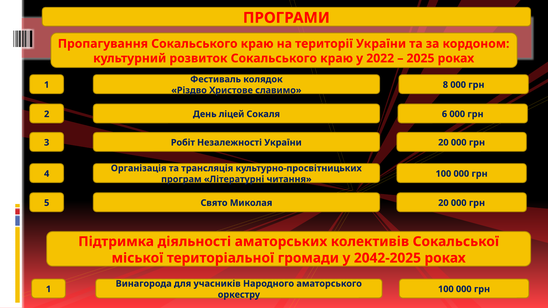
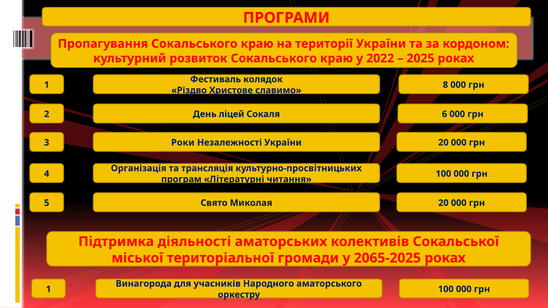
Робіт: Робіт -> Роки
2042-2025: 2042-2025 -> 2065-2025
